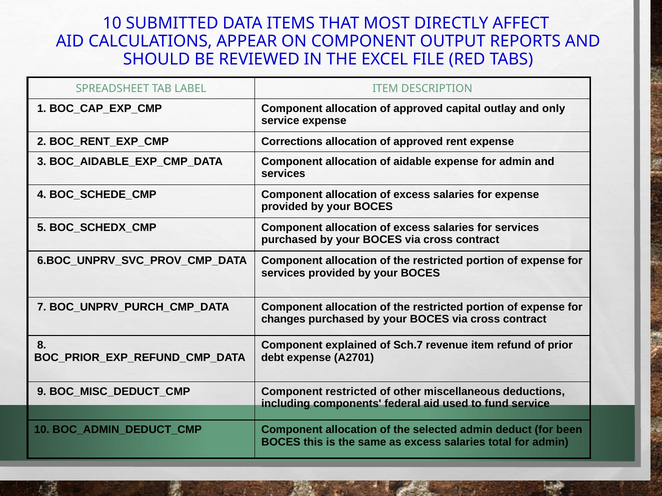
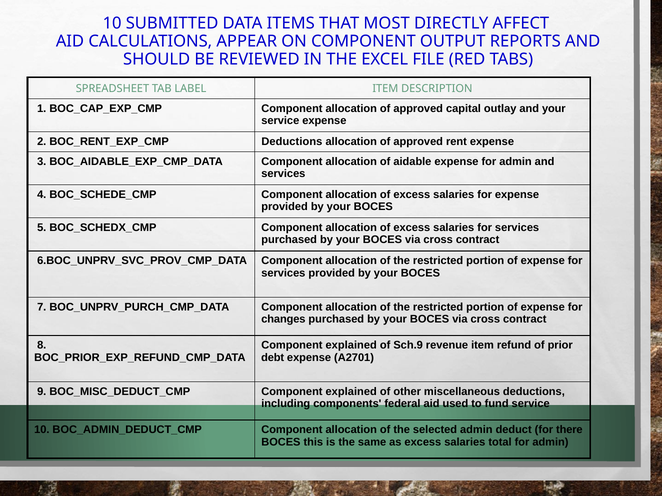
and only: only -> your
Corrections at (292, 142): Corrections -> Deductions
Sch.7: Sch.7 -> Sch.9
restricted at (351, 392): restricted -> explained
been: been -> there
